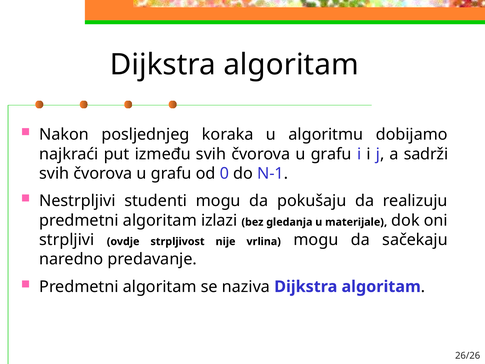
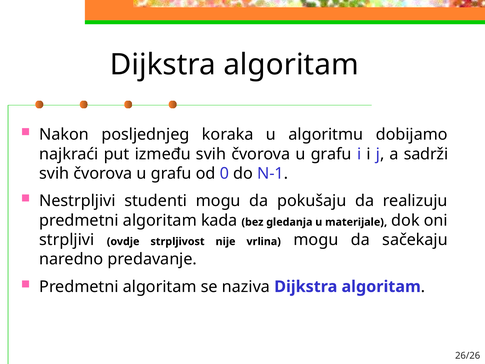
izlazi: izlazi -> kada
